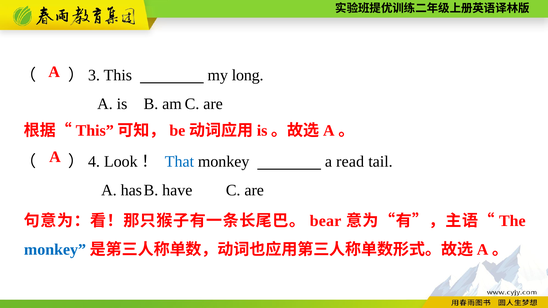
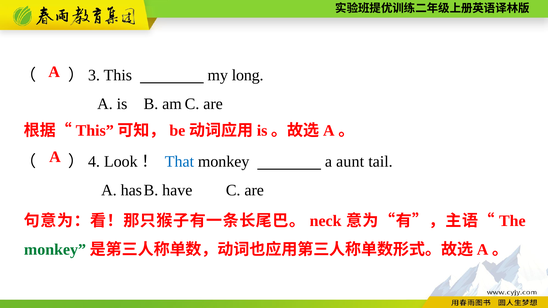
read: read -> aunt
bear: bear -> neck
monkey at (55, 250) colour: blue -> green
